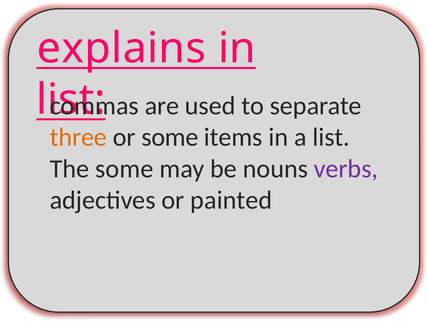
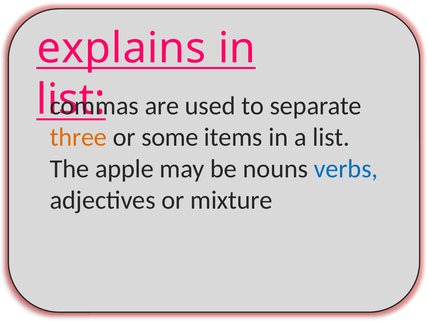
The some: some -> apple
verbs colour: purple -> blue
painted: painted -> mixture
